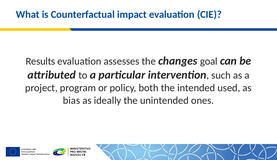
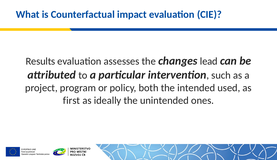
goal: goal -> lead
bias: bias -> first
